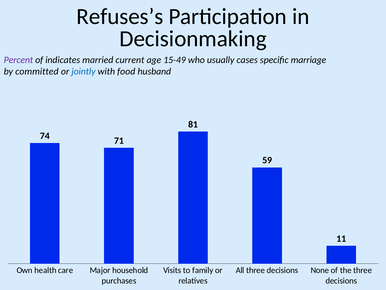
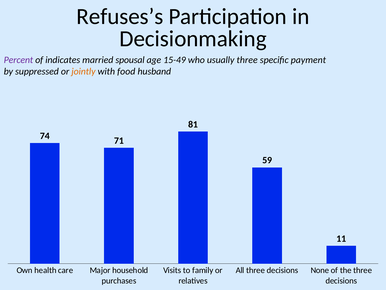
current: current -> spousal
usually cases: cases -> three
marriage: marriage -> payment
committed: committed -> suppressed
jointly colour: blue -> orange
